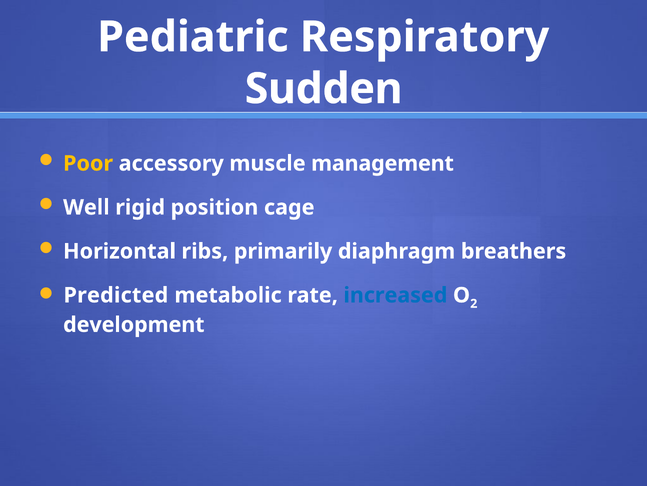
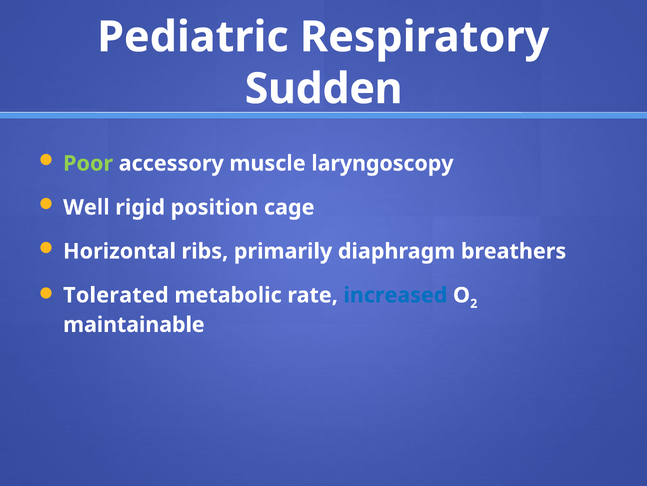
Poor colour: yellow -> light green
management: management -> laryngoscopy
Predicted: Predicted -> Tolerated
development: development -> maintainable
